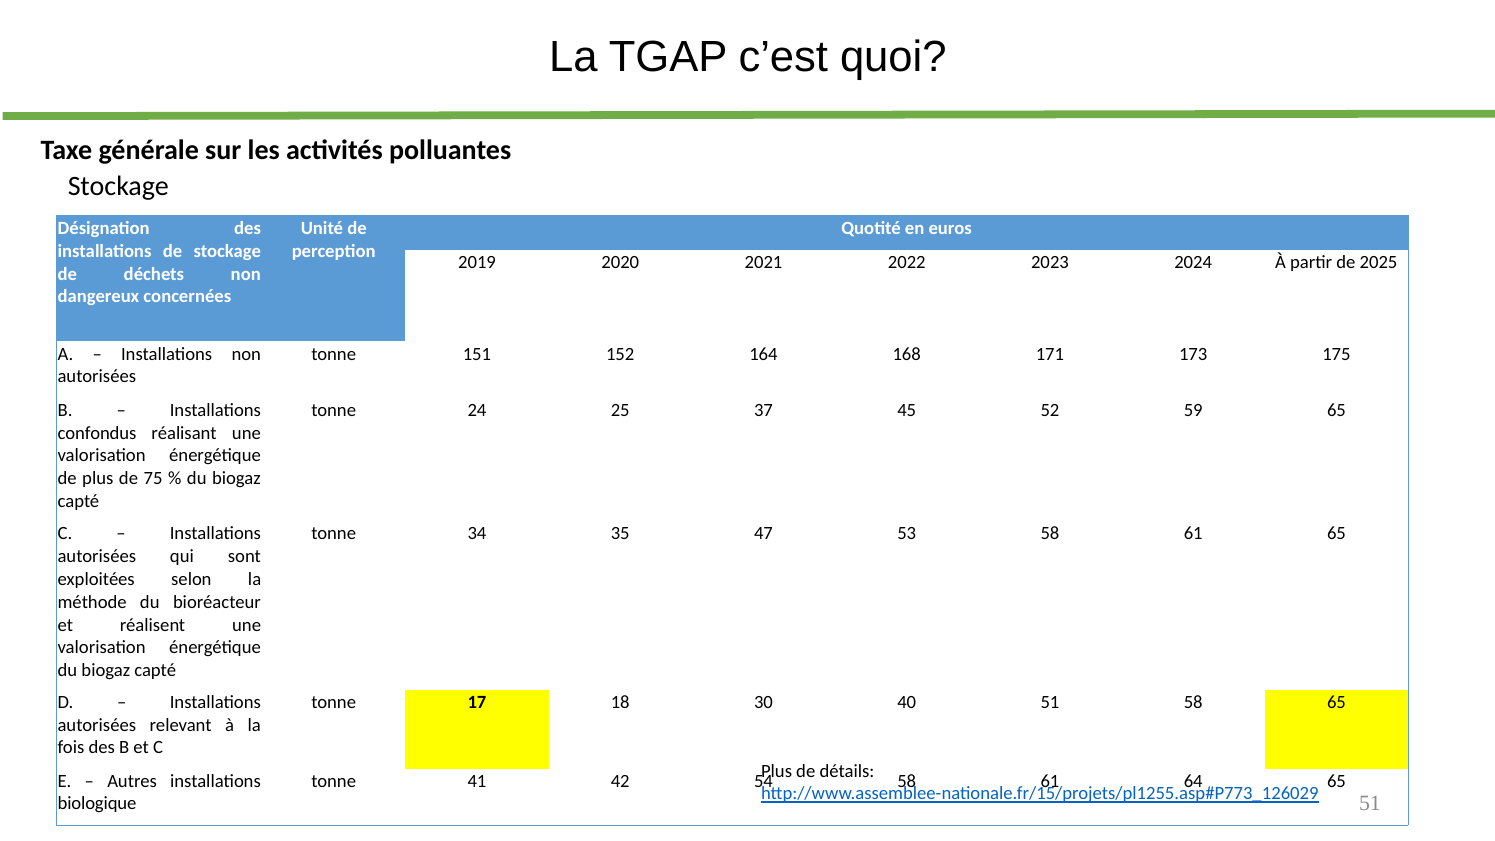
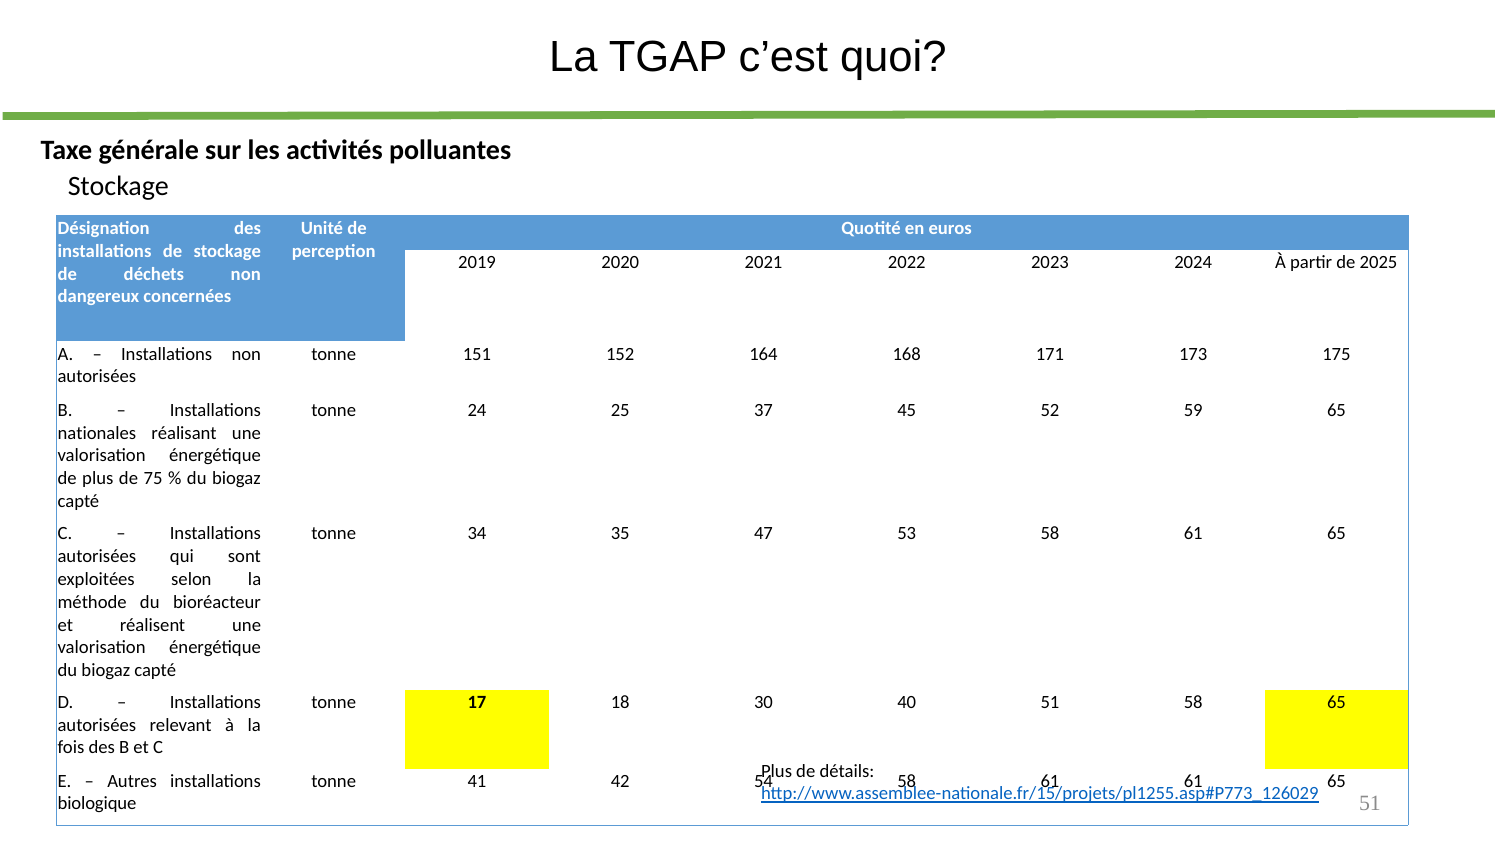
confondus: confondus -> nationales
61 64: 64 -> 61
